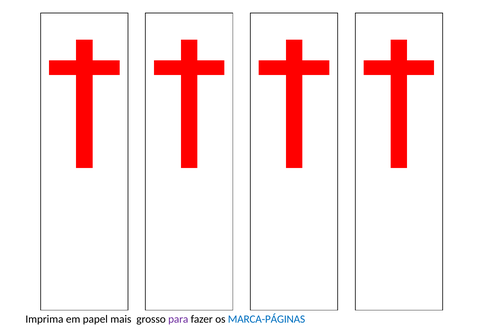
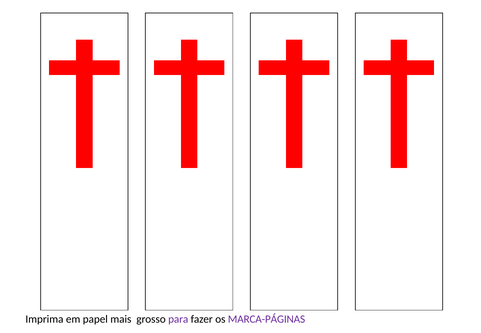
MARCA-PÁGINAS colour: blue -> purple
